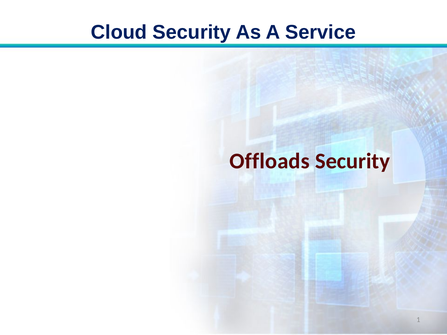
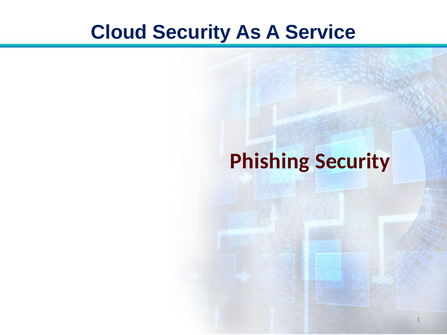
Offloads: Offloads -> Phishing
